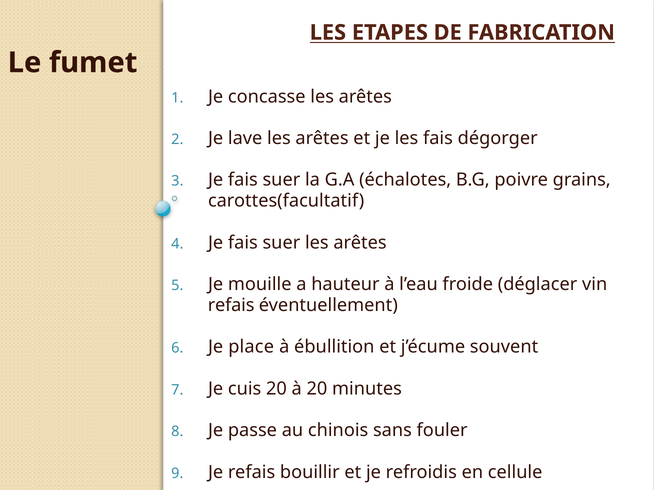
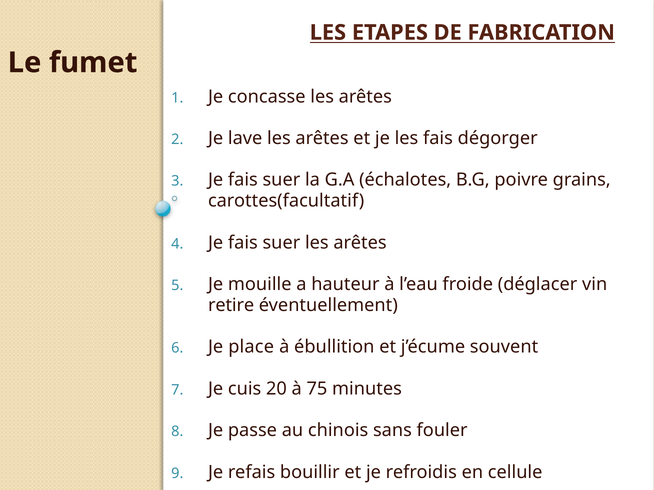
refais at (231, 305): refais -> retire
à 20: 20 -> 75
